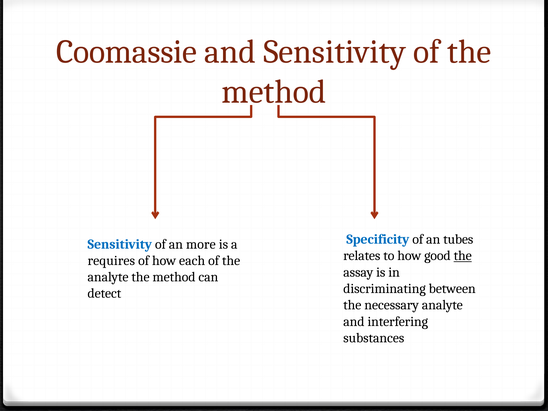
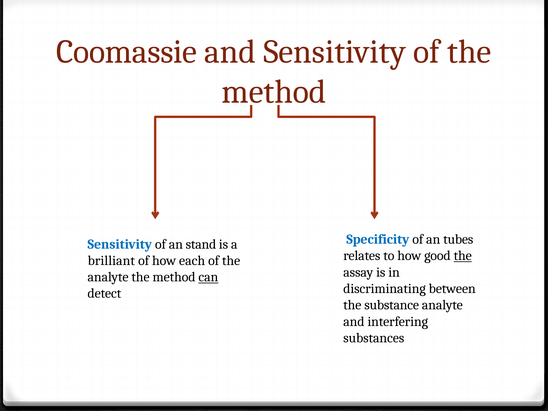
more: more -> stand
requires: requires -> brilliant
can underline: none -> present
necessary: necessary -> substance
